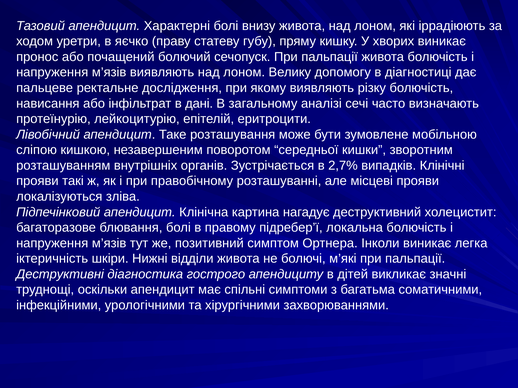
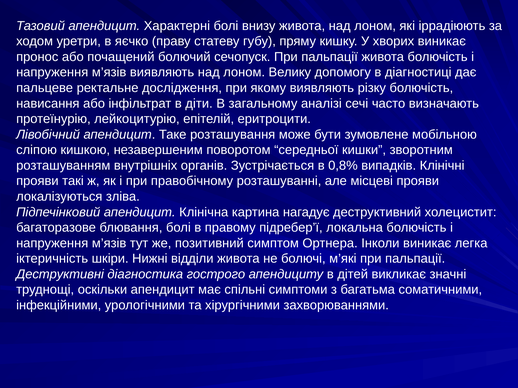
дані: дані -> діти
2,7%: 2,7% -> 0,8%
